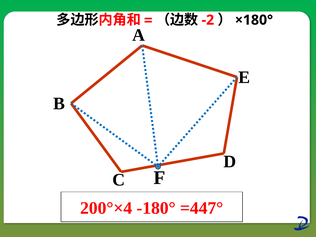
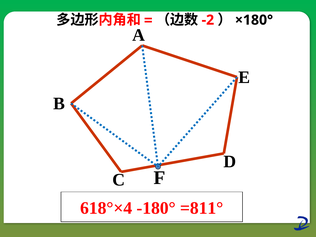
200°×4: 200°×4 -> 618°×4
=447°: =447° -> =811°
